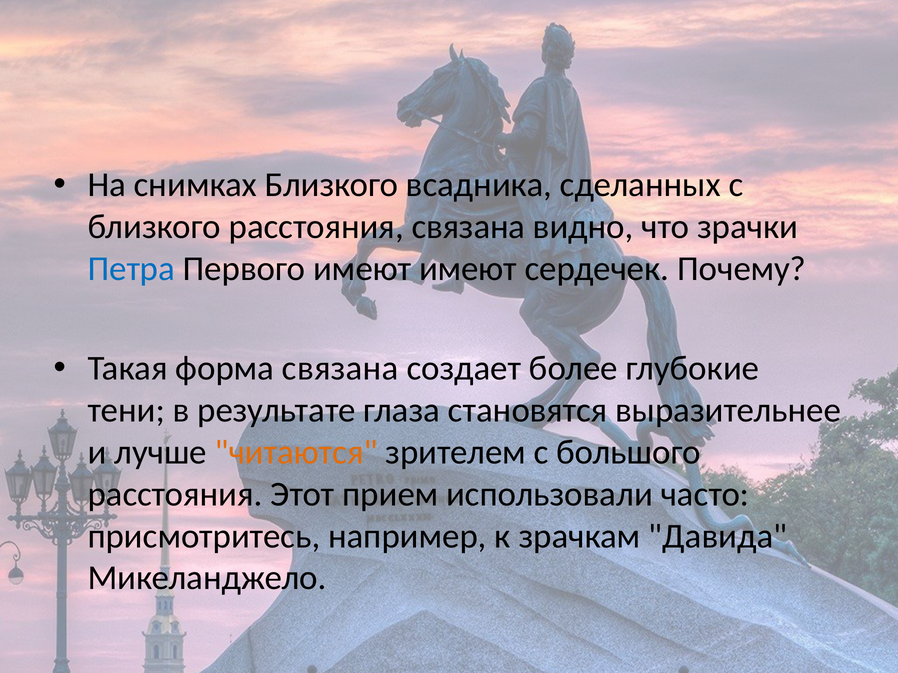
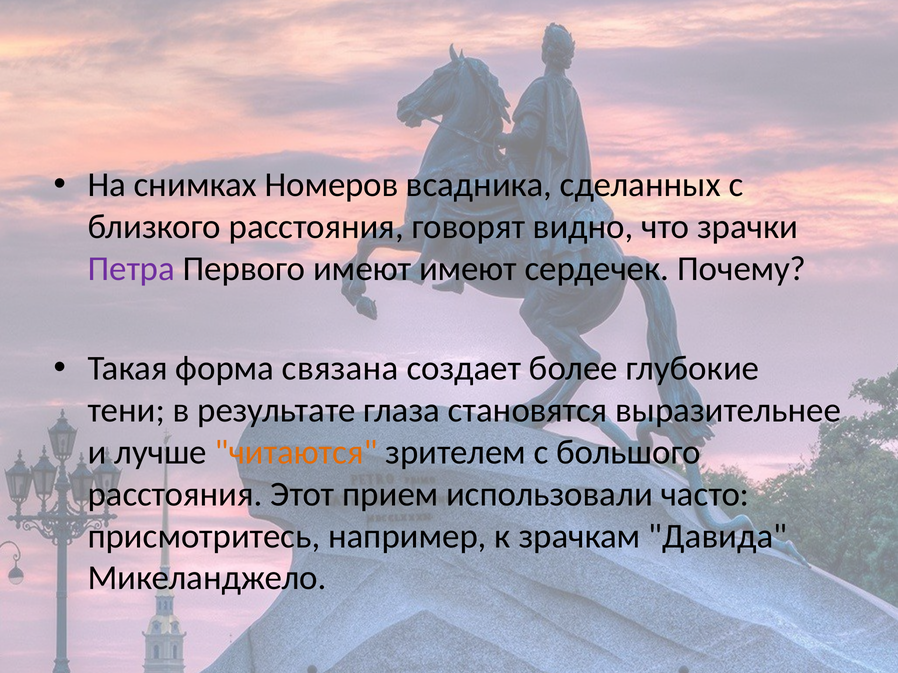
снимках Близкого: Близкого -> Номеров
расстояния связана: связана -> говорят
Петра colour: blue -> purple
